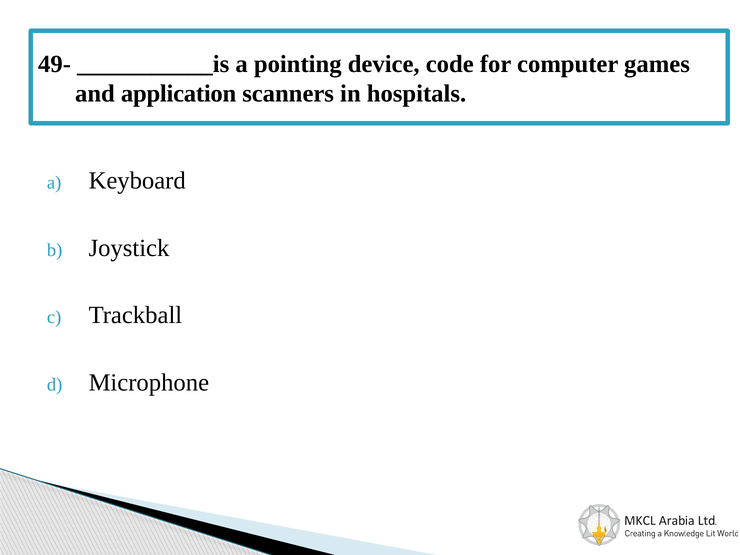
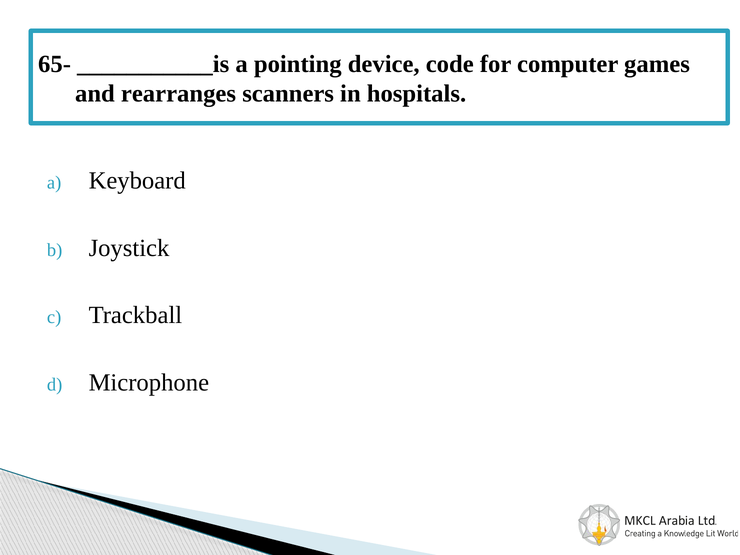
49-: 49- -> 65-
application: application -> rearranges
